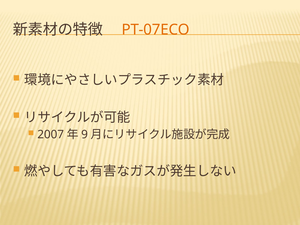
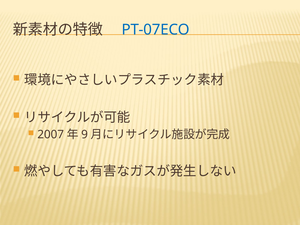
PT-07ECO colour: orange -> blue
